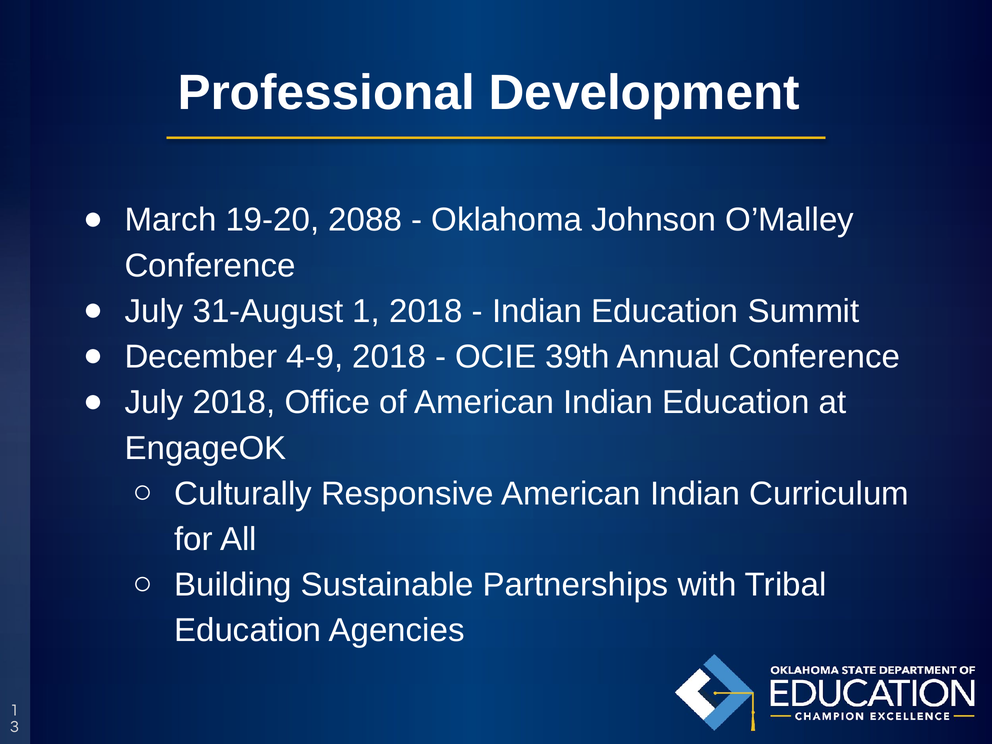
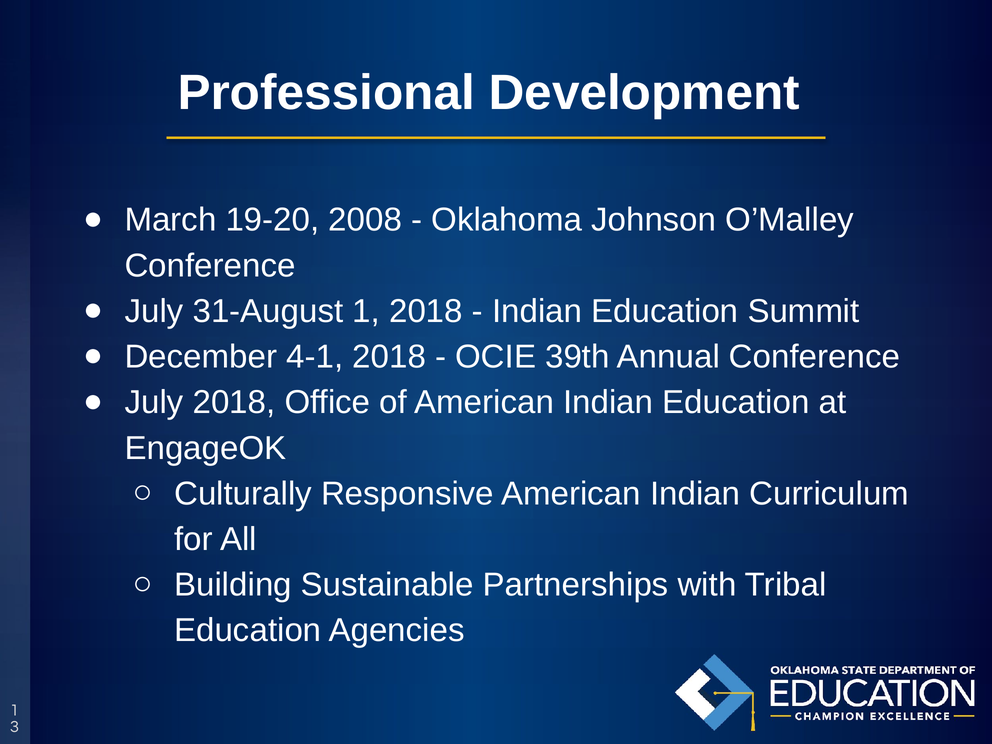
2088: 2088 -> 2008
4-9: 4-9 -> 4-1
